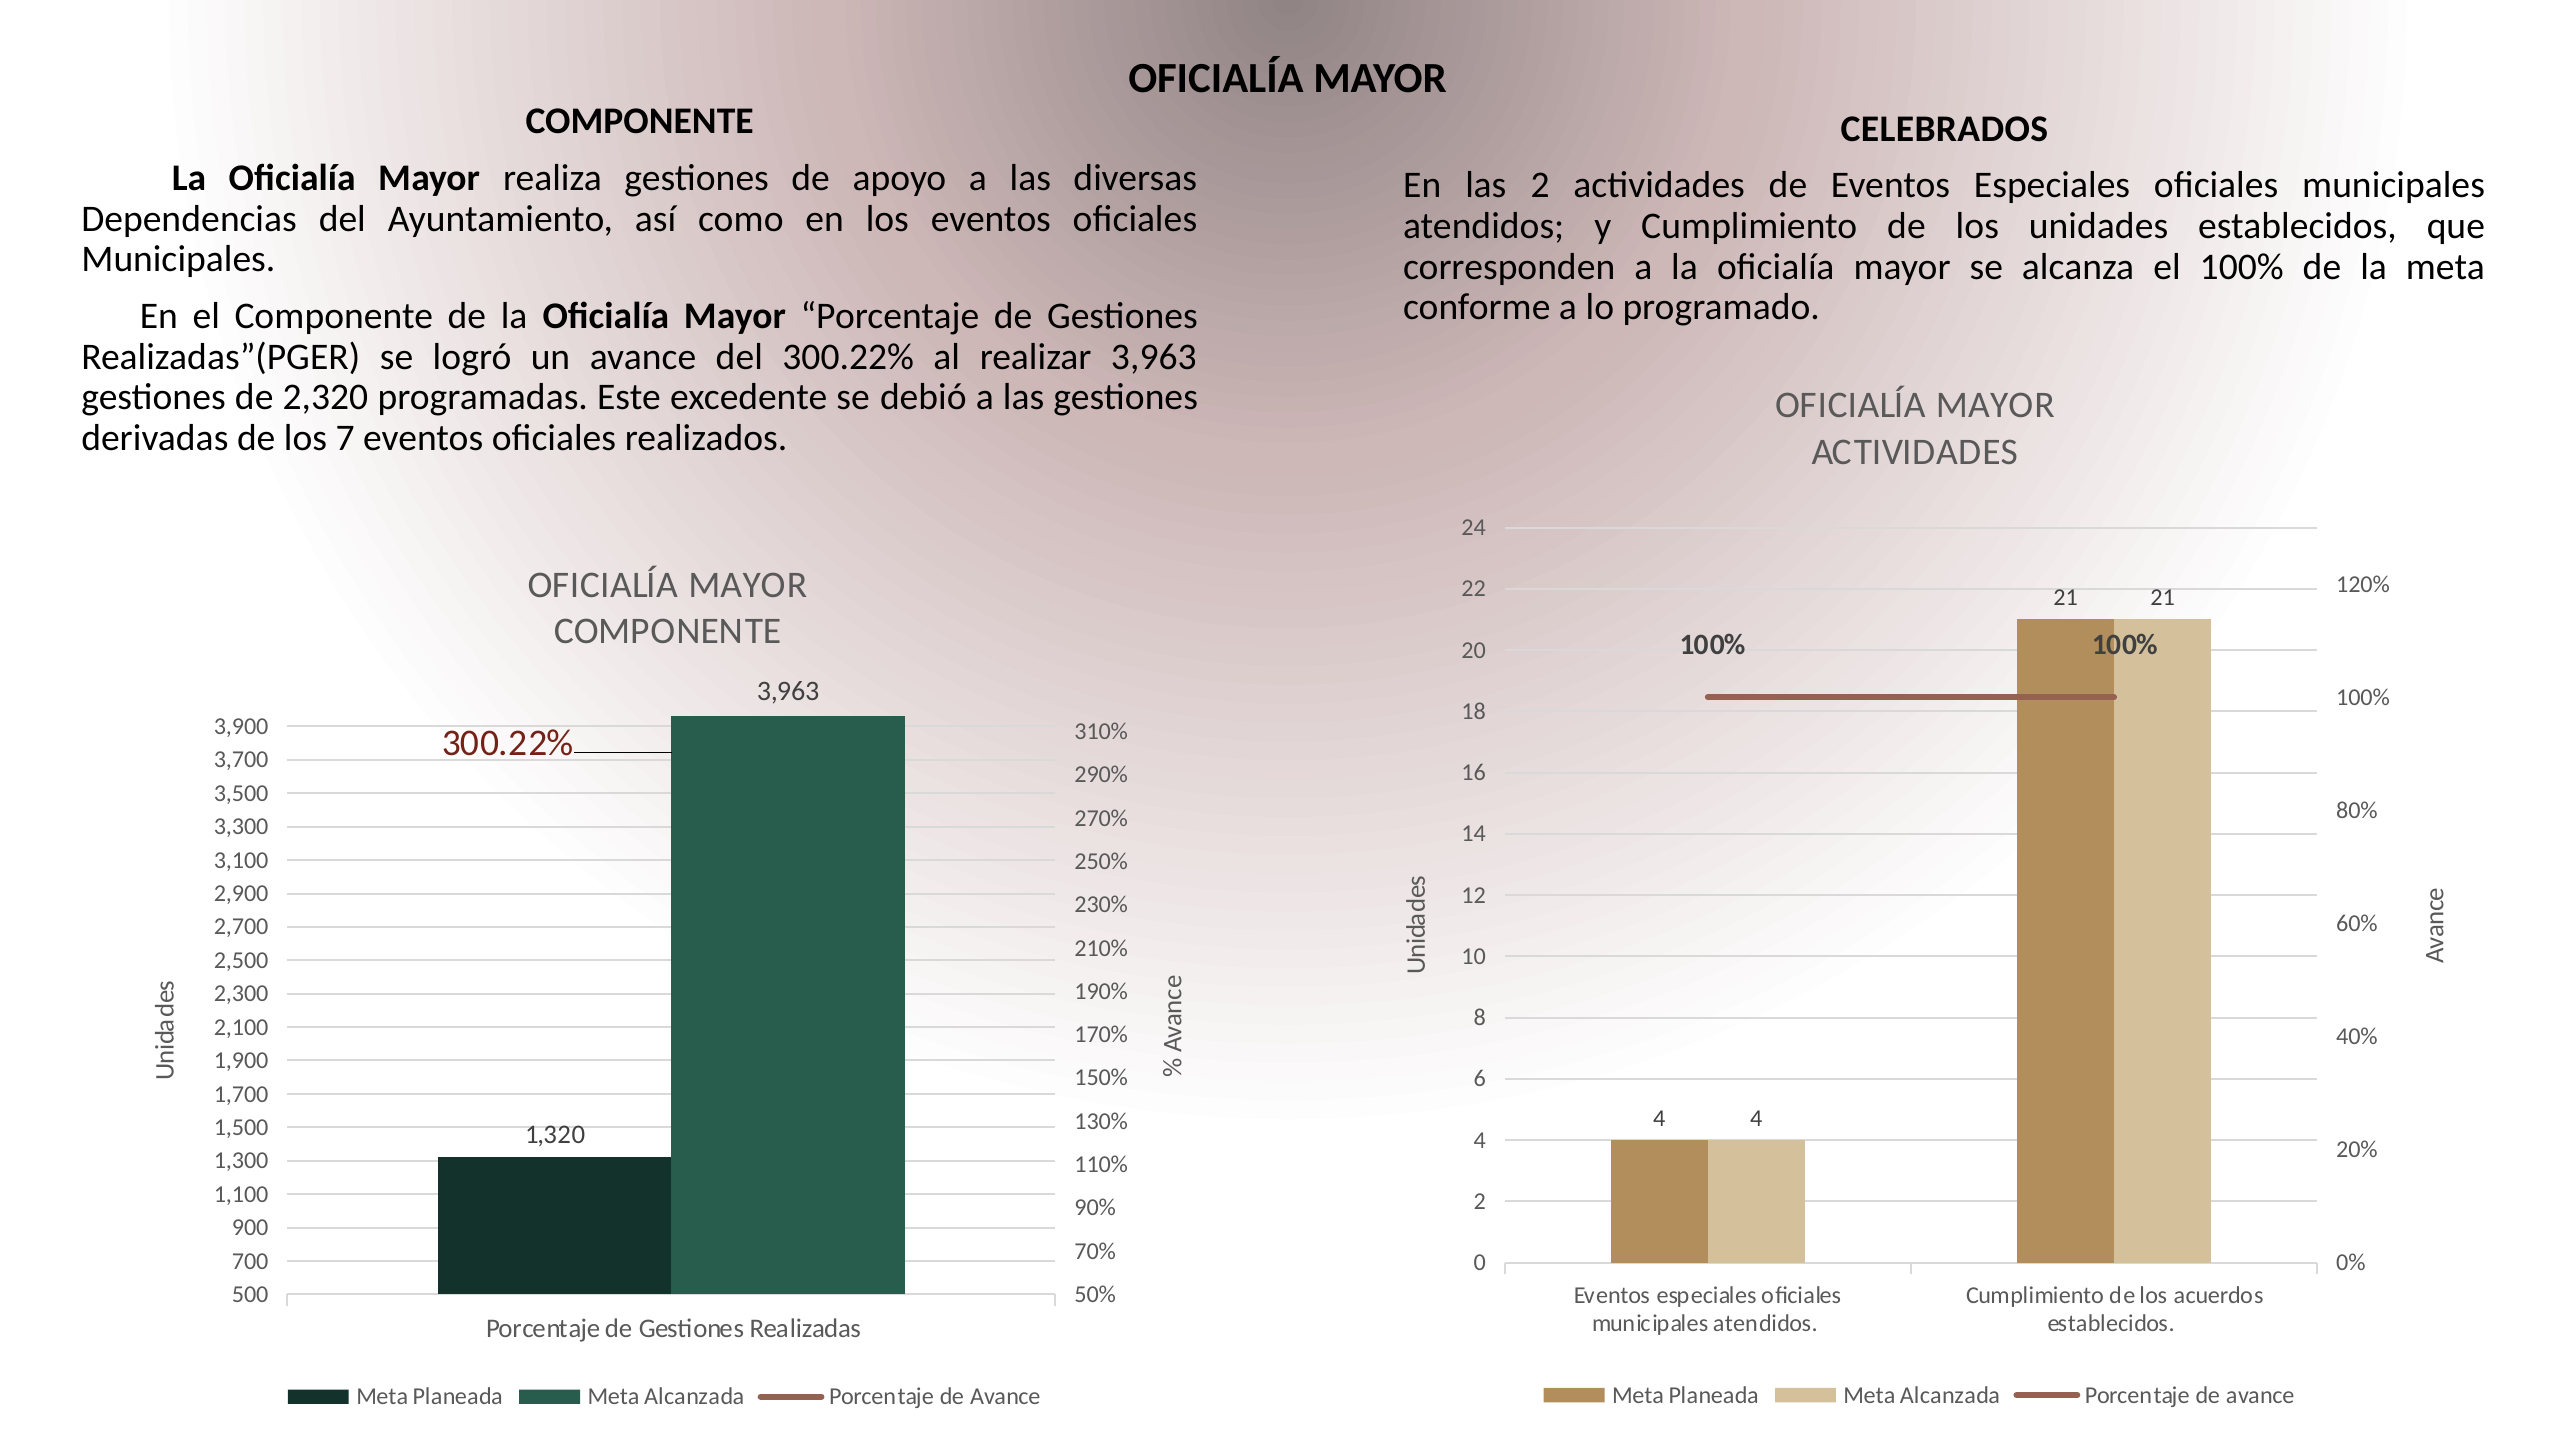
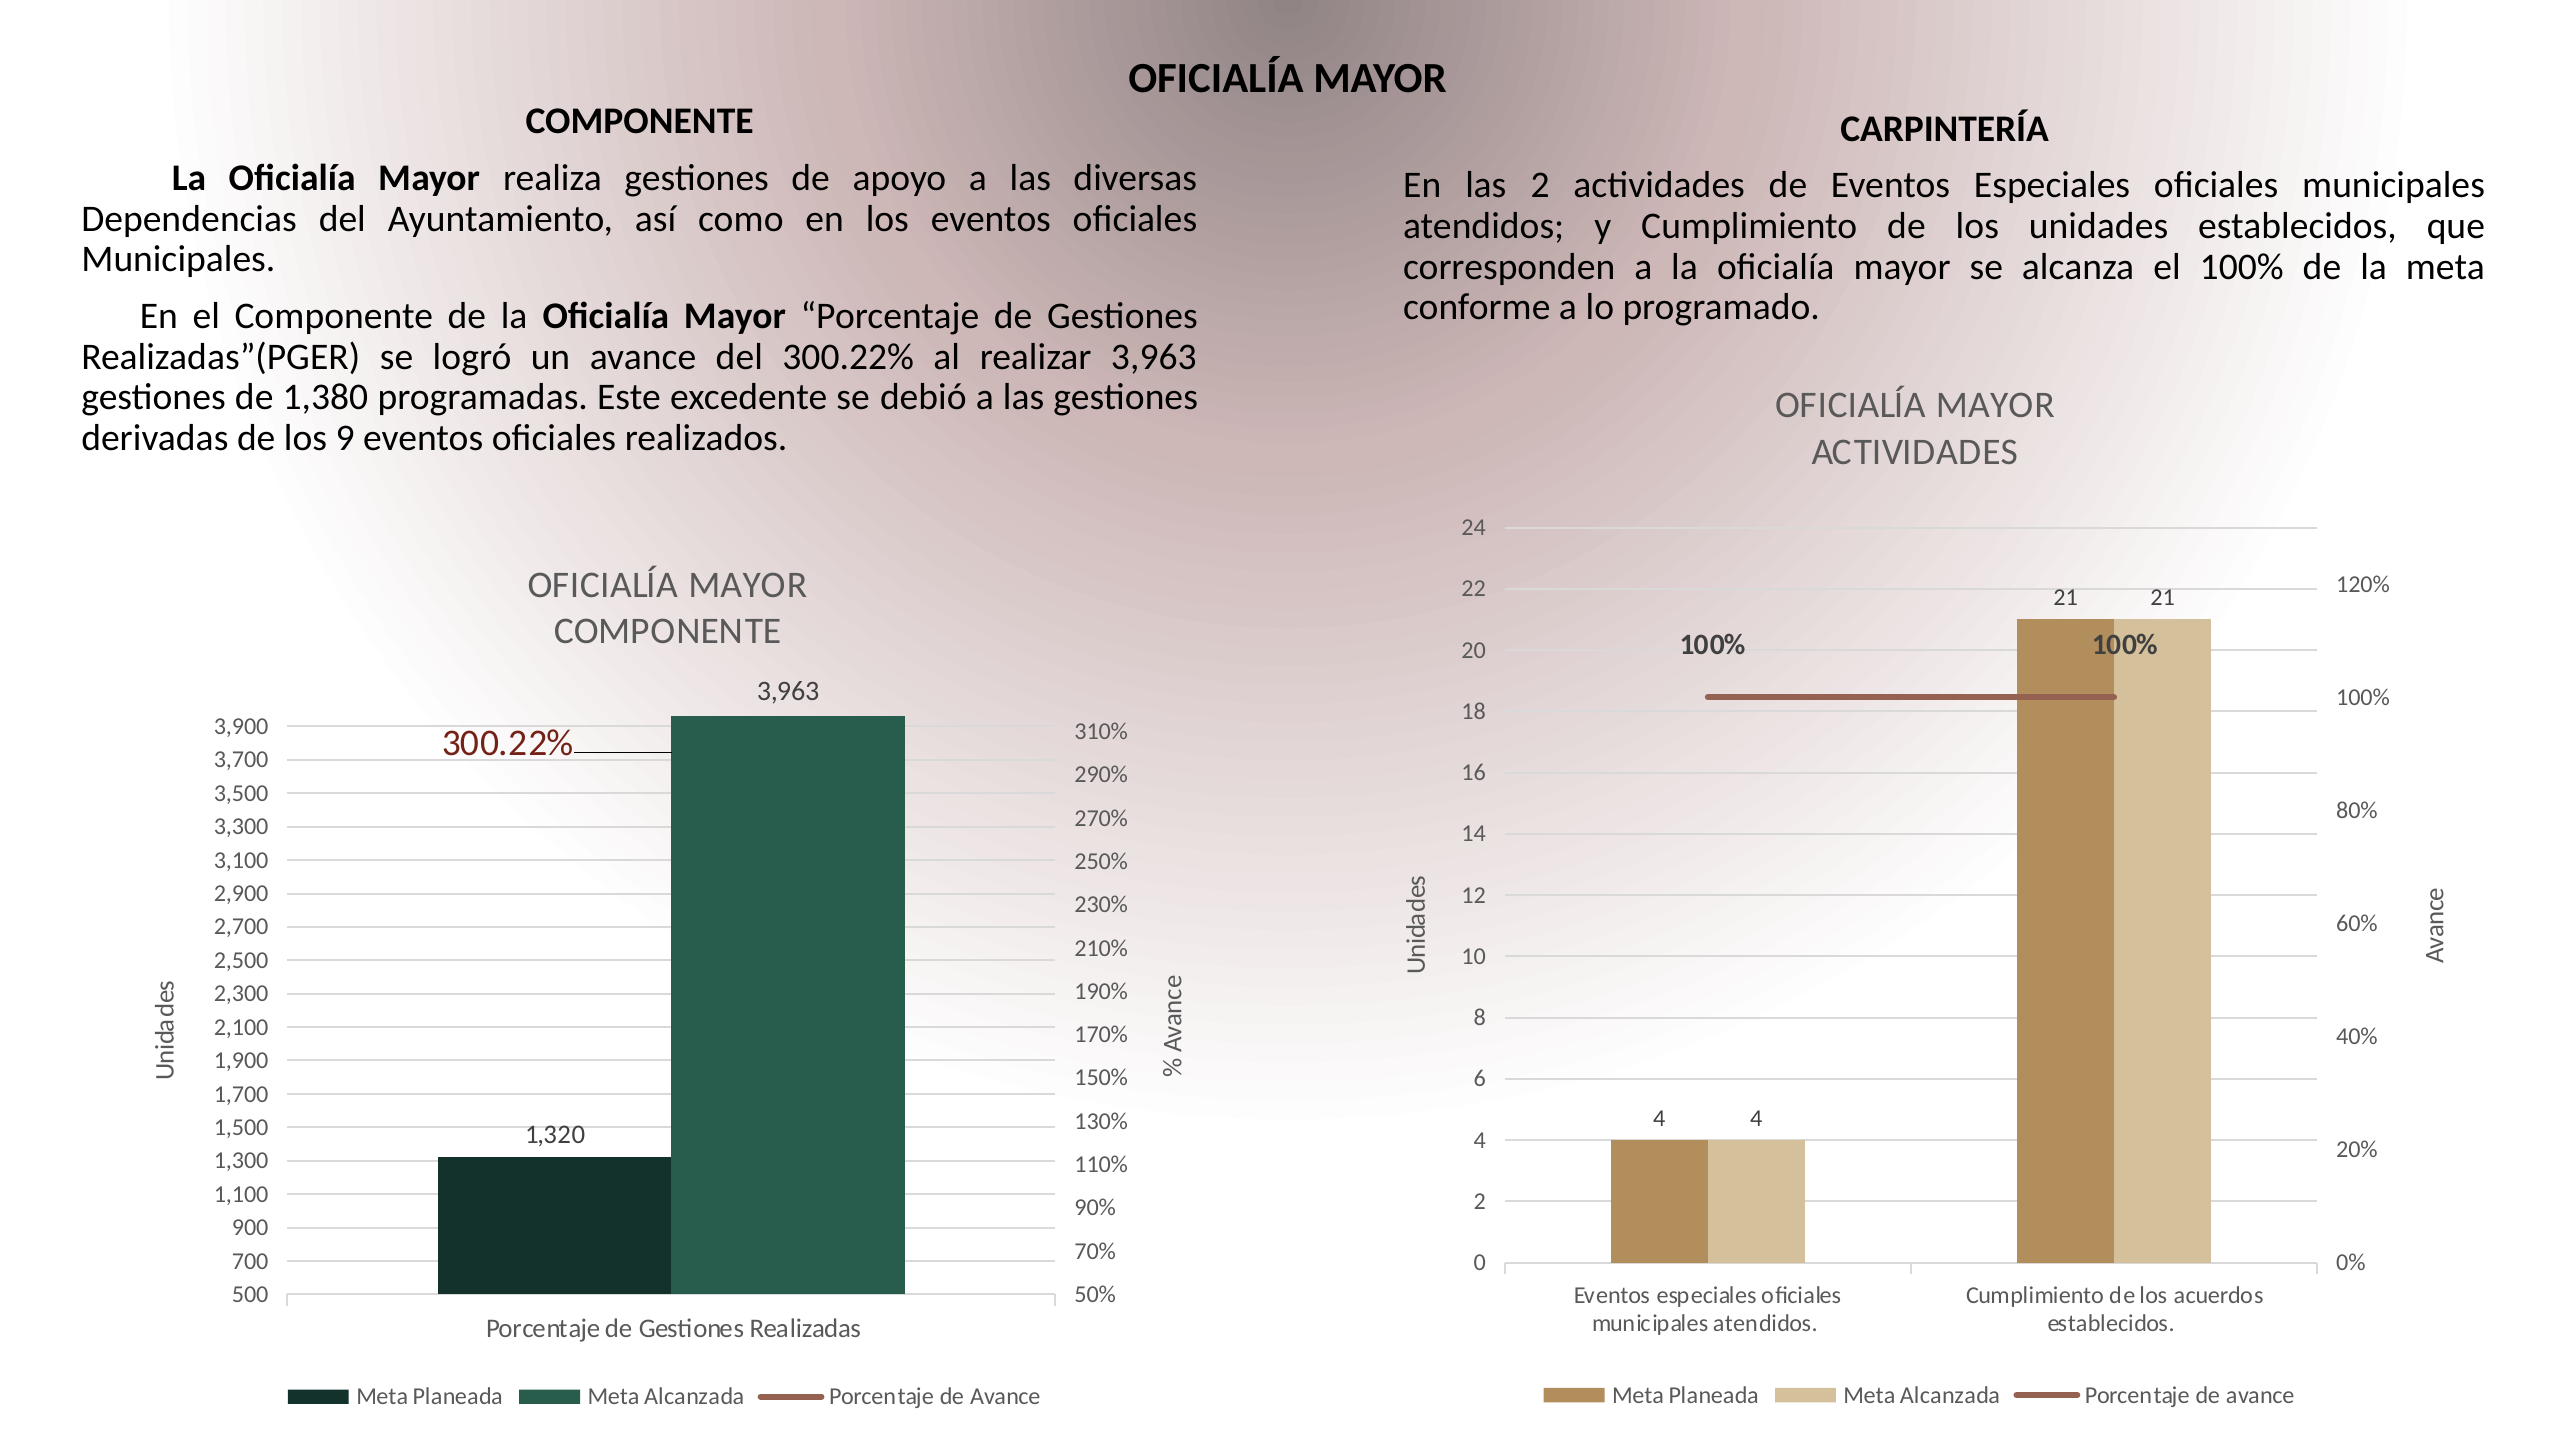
CELEBRADOS: CELEBRADOS -> CARPINTERÍA
2,320: 2,320 -> 1,380
7: 7 -> 9
